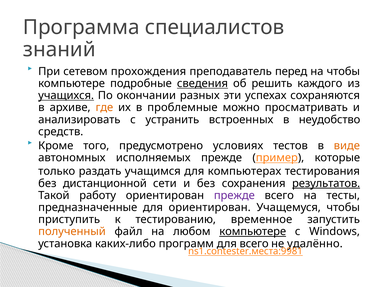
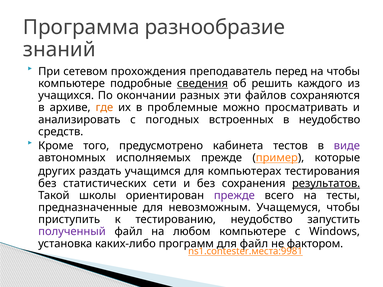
специалистов: специалистов -> разнообразие
учащихся underline: present -> none
успехах: успехах -> файлов
устранить: устранить -> погодных
условиях: условиях -> кабинета
виде colour: orange -> purple
только: только -> других
дистанционной: дистанционной -> статистических
работу: работу -> школы
для ориентирован: ориентирован -> невозможным
тестированию временное: временное -> неудобство
полученный colour: orange -> purple
компьютере at (253, 232) underline: present -> none
для всего: всего -> файл
удалённо: удалённо -> фактором
